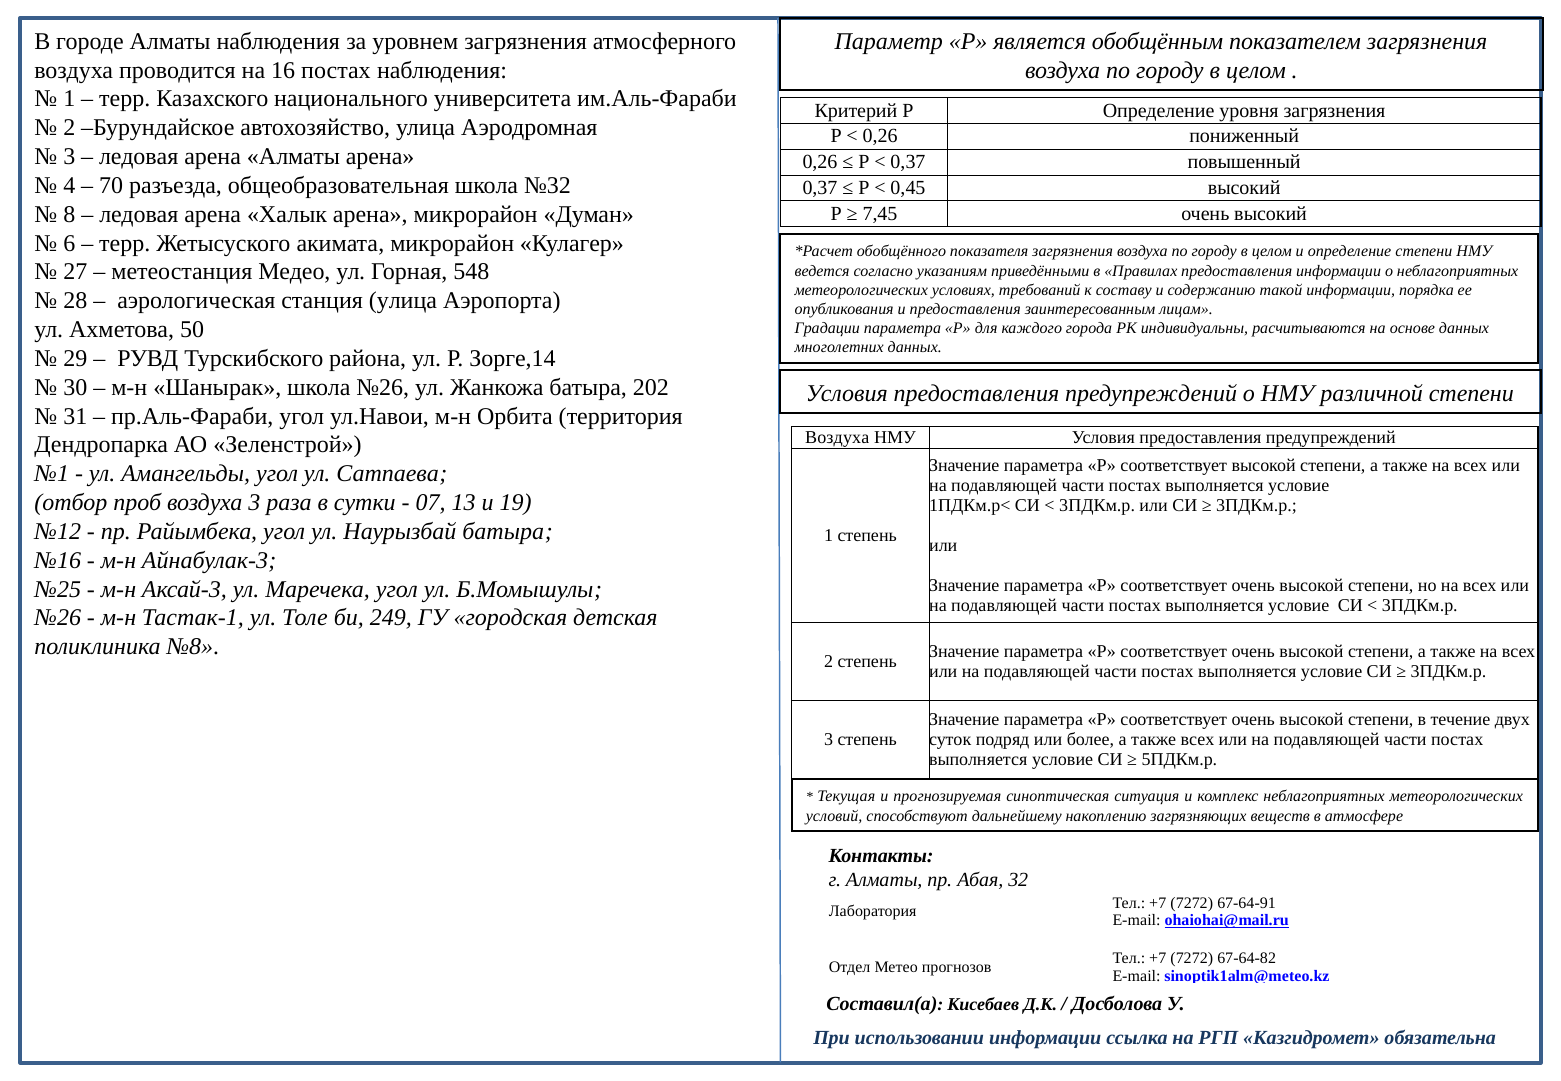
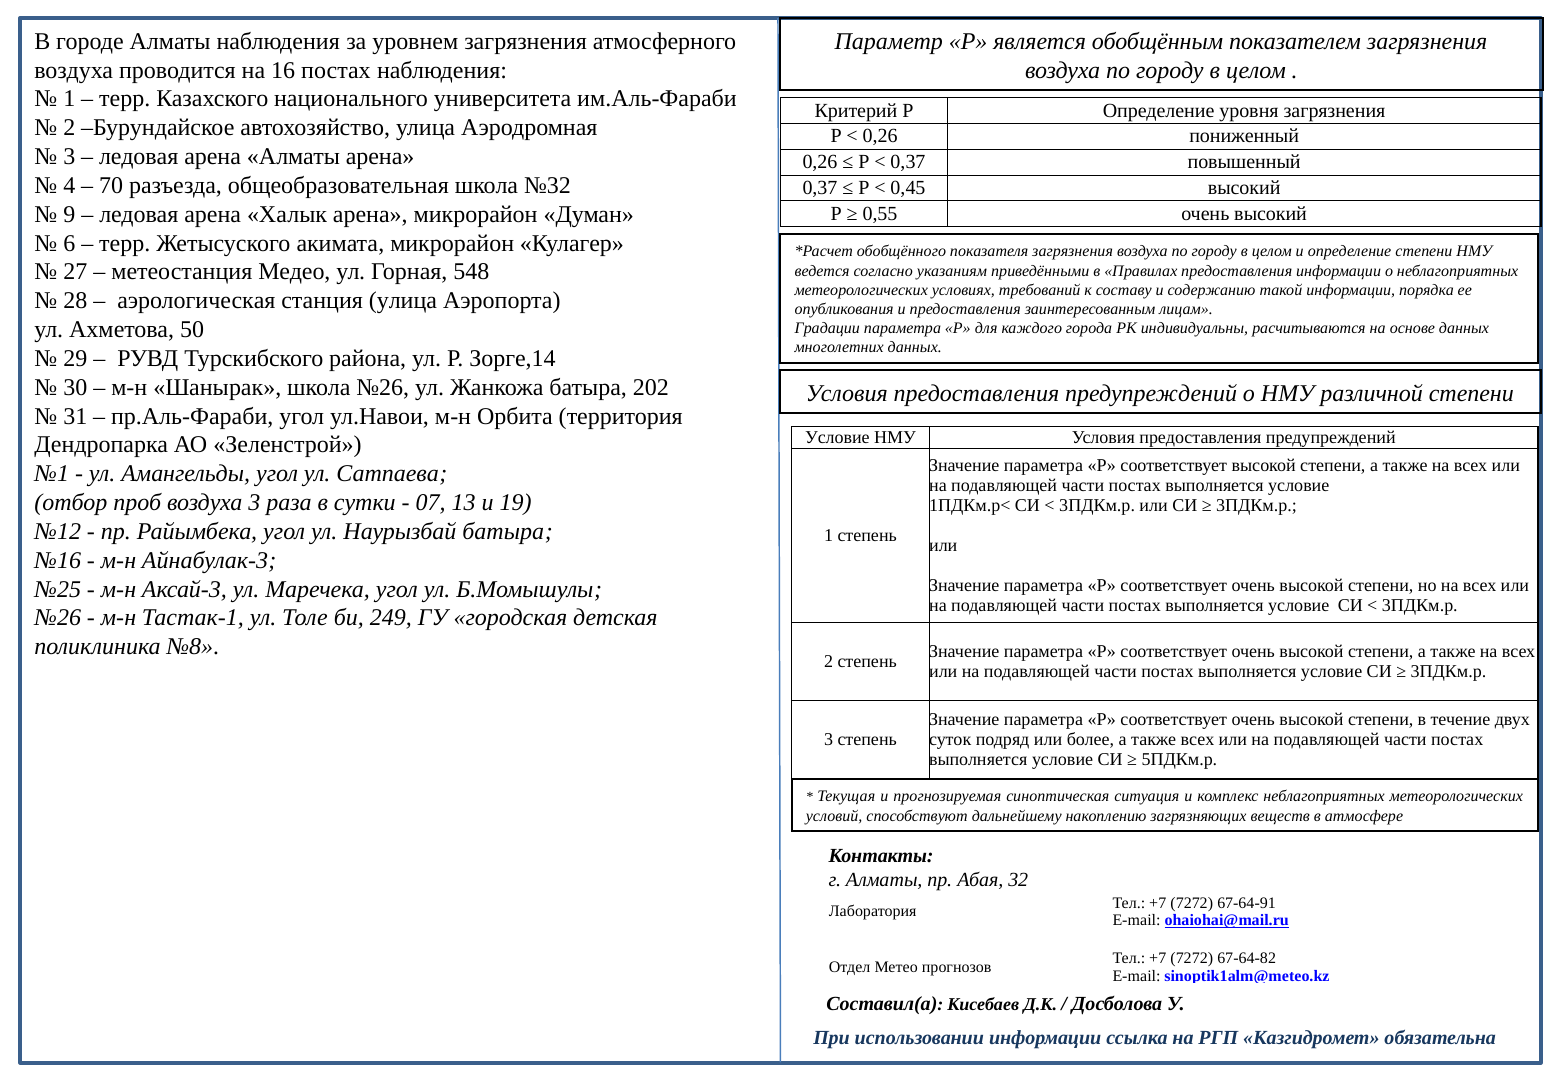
8: 8 -> 9
7,45: 7,45 -> 0,55
Воздуха at (837, 438): Воздуха -> Условие
